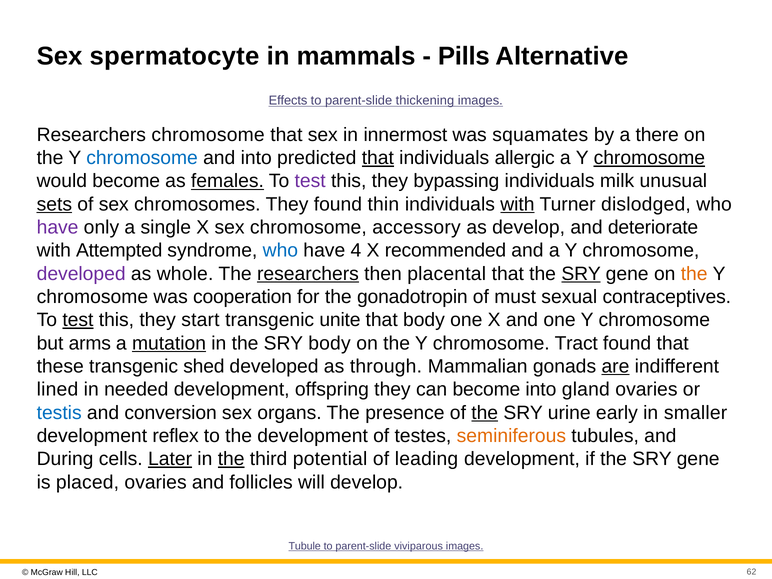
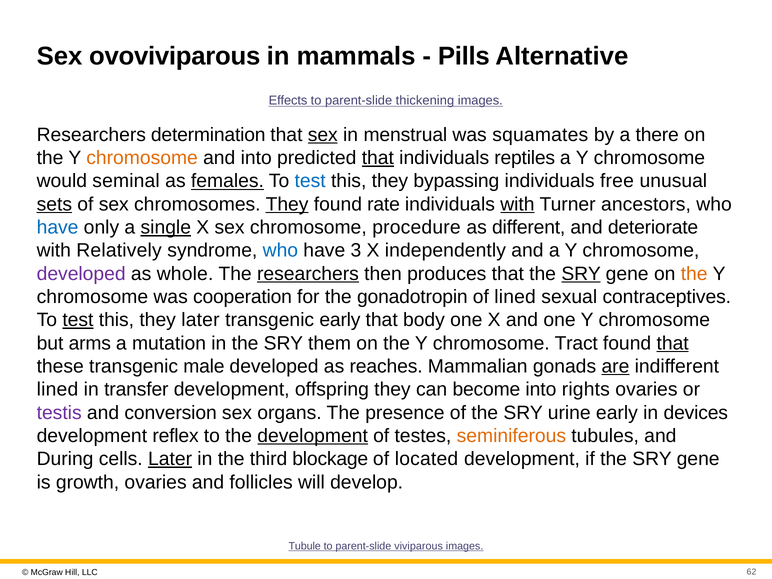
spermatocyte: spermatocyte -> ovoviviparous
Researchers chromosome: chromosome -> determination
sex at (323, 135) underline: none -> present
innermost: innermost -> menstrual
chromosome at (142, 158) colour: blue -> orange
allergic: allergic -> reptiles
chromosome at (649, 158) underline: present -> none
would become: become -> seminal
test at (310, 181) colour: purple -> blue
milk: milk -> free
They at (287, 204) underline: none -> present
thin: thin -> rate
dislodged: dislodged -> ancestors
have at (58, 227) colour: purple -> blue
single underline: none -> present
accessory: accessory -> procedure
as develop: develop -> different
Attempted: Attempted -> Relatively
4: 4 -> 3
recommended: recommended -> independently
placental: placental -> produces
of must: must -> lined
they start: start -> later
transgenic unite: unite -> early
mutation underline: present -> none
SRY body: body -> them
that at (673, 343) underline: none -> present
shed: shed -> male
through: through -> reaches
needed: needed -> transfer
gland: gland -> rights
testis colour: blue -> purple
the at (485, 413) underline: present -> none
smaller: smaller -> devices
development at (313, 436) underline: none -> present
the at (231, 459) underline: present -> none
potential: potential -> blockage
leading: leading -> located
placed: placed -> growth
